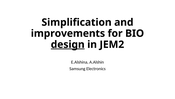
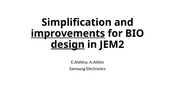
improvements underline: none -> present
